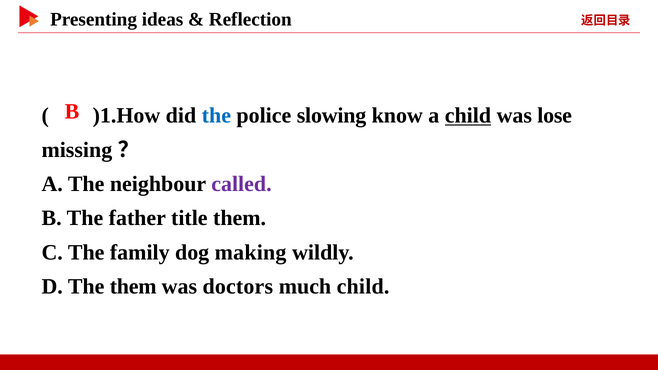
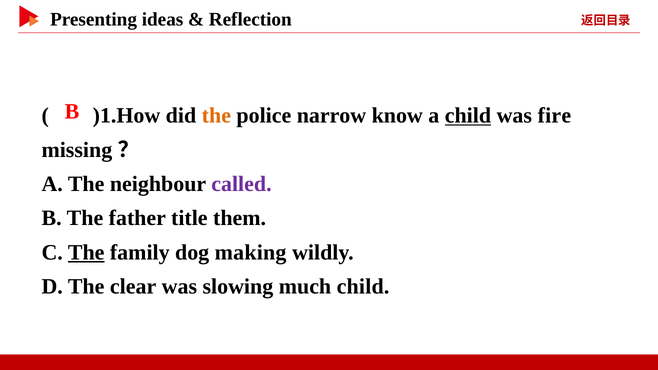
the at (216, 116) colour: blue -> orange
slowing: slowing -> narrow
lose: lose -> fire
The at (86, 253) underline: none -> present
The them: them -> clear
doctors: doctors -> slowing
